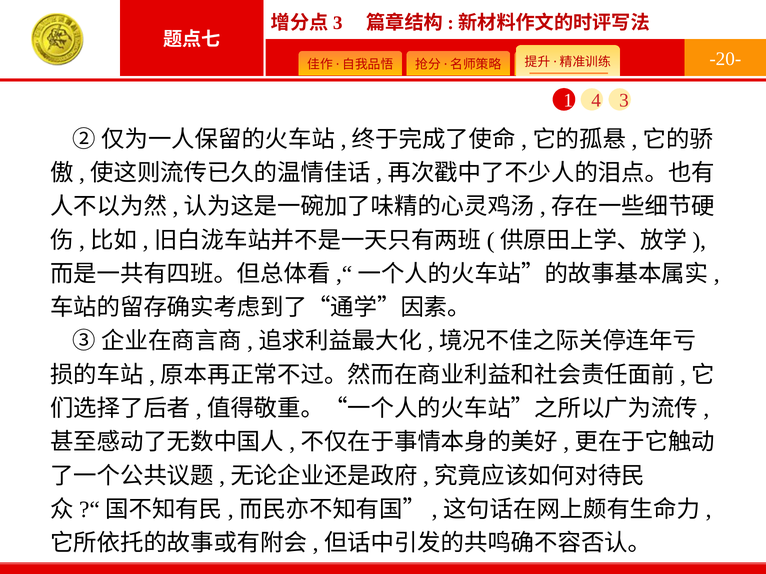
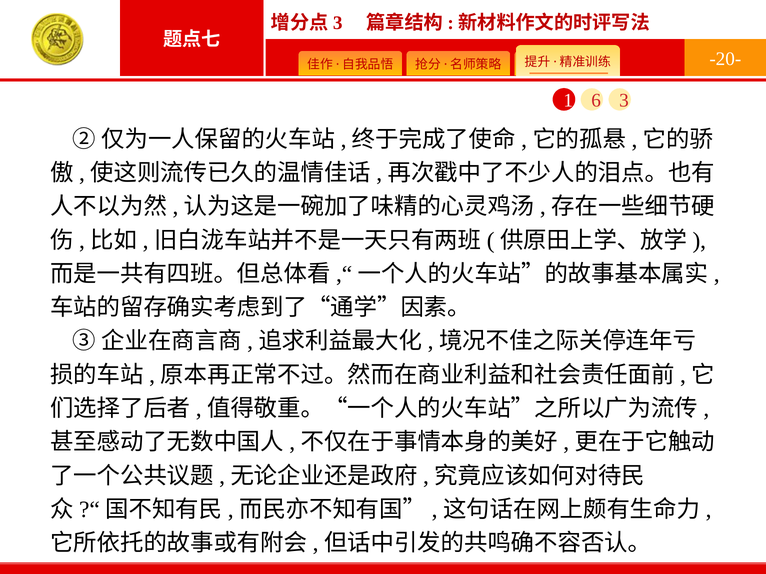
4: 4 -> 6
